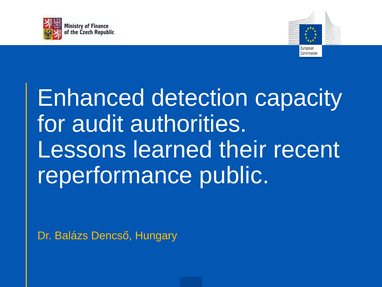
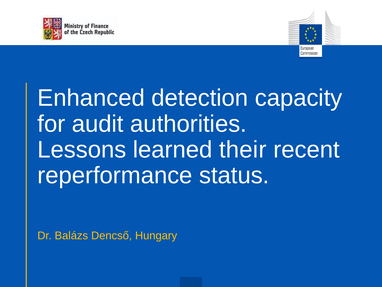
public: public -> status
